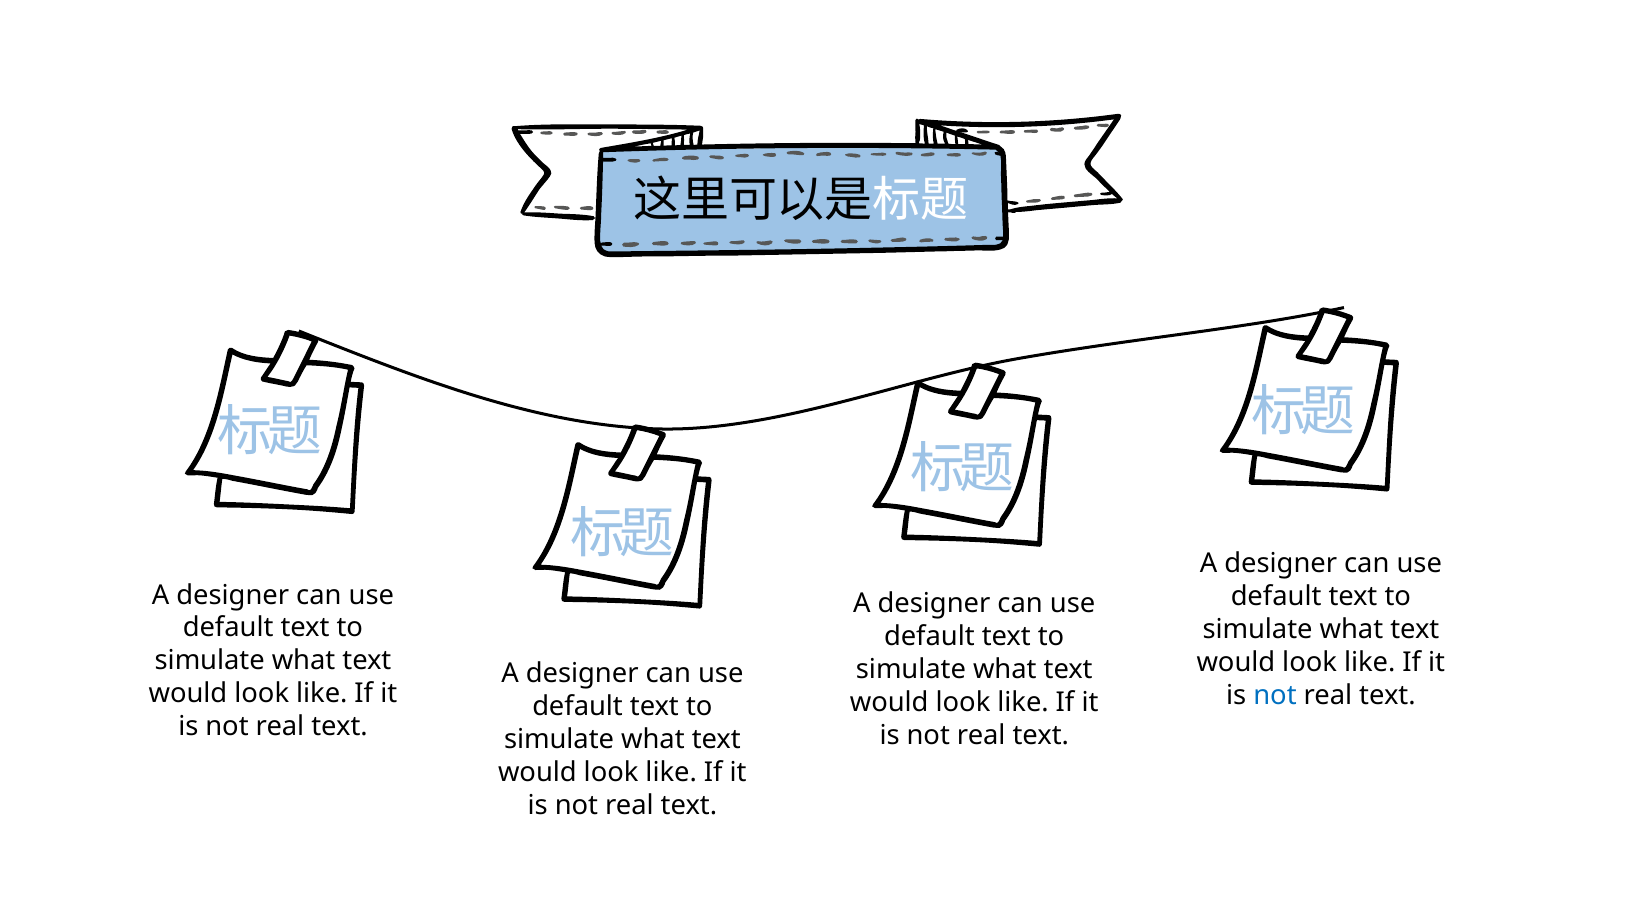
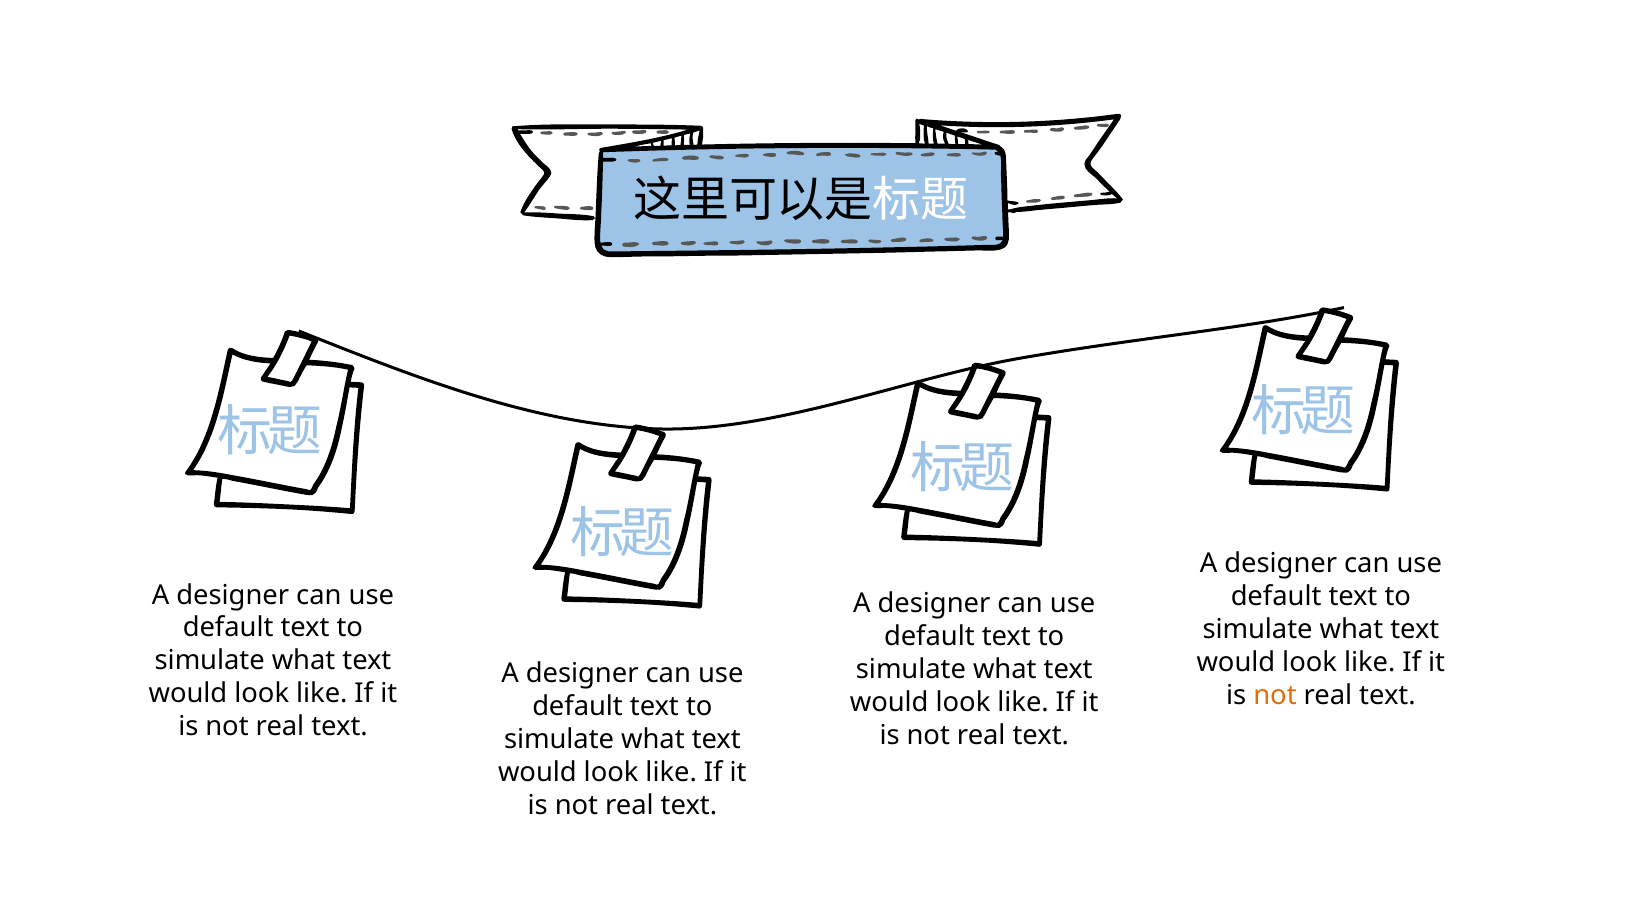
not at (1275, 696) colour: blue -> orange
